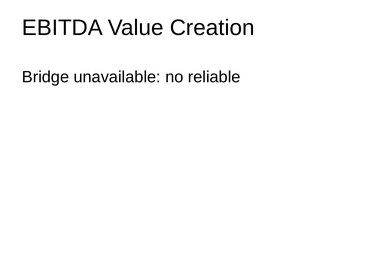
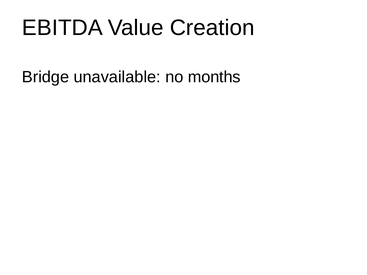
reliable: reliable -> months
